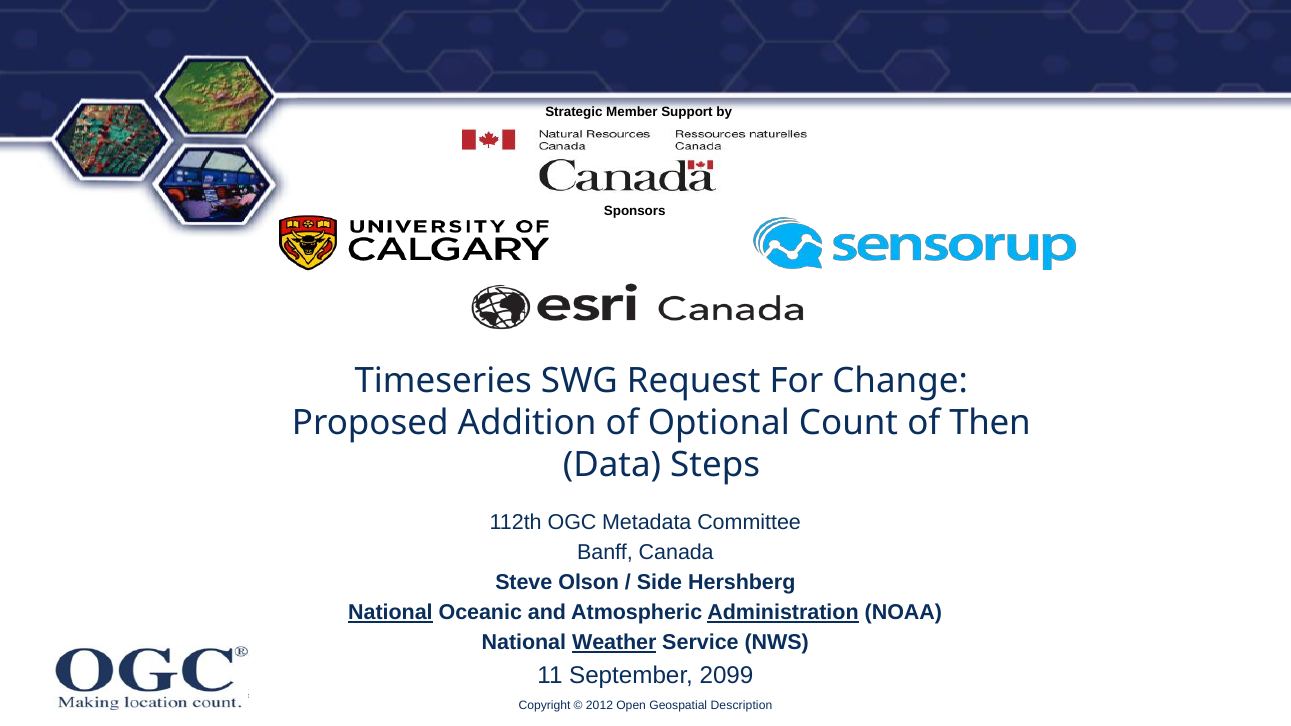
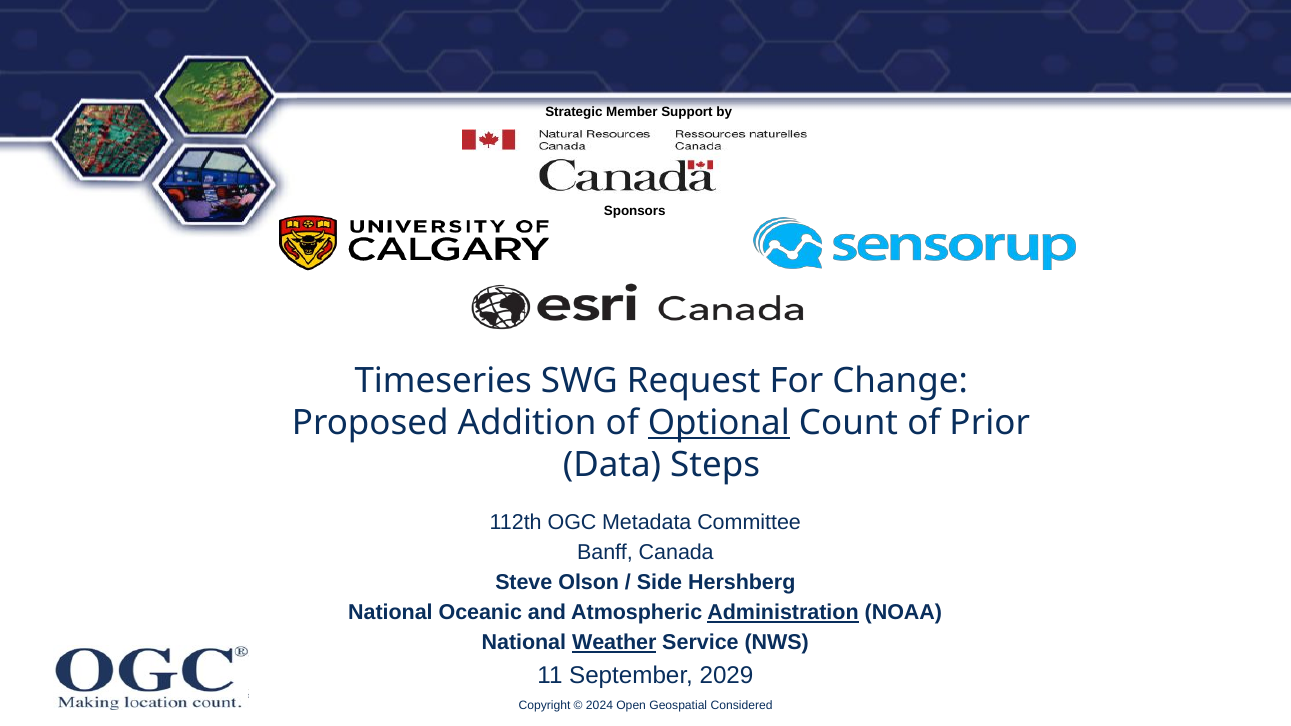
Optional underline: none -> present
Then: Then -> Prior
National at (390, 613) underline: present -> none
2099: 2099 -> 2029
2012: 2012 -> 2024
Description: Description -> Considered
